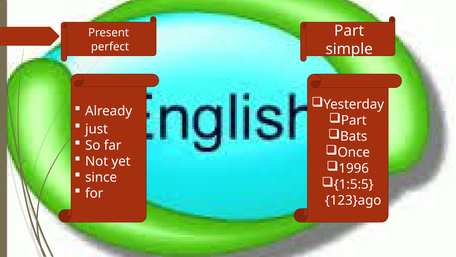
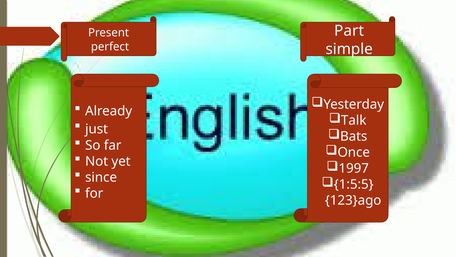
Part at (354, 120): Part -> Talk
1996: 1996 -> 1997
